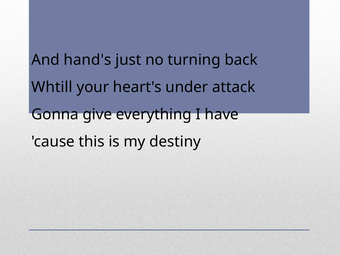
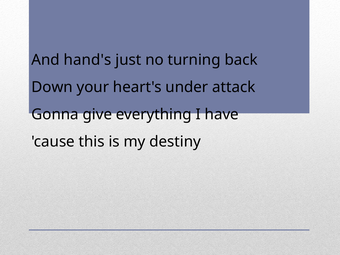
Whtill: Whtill -> Down
